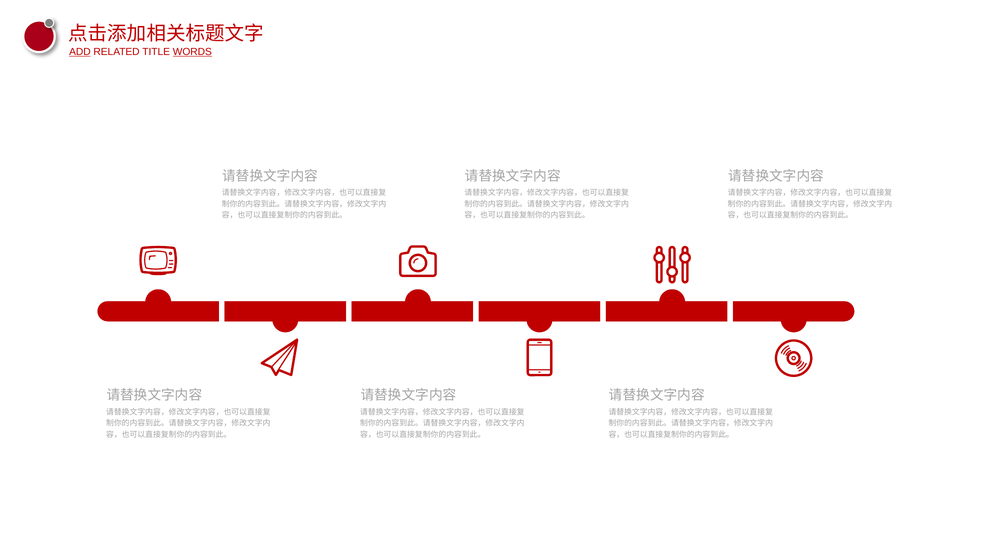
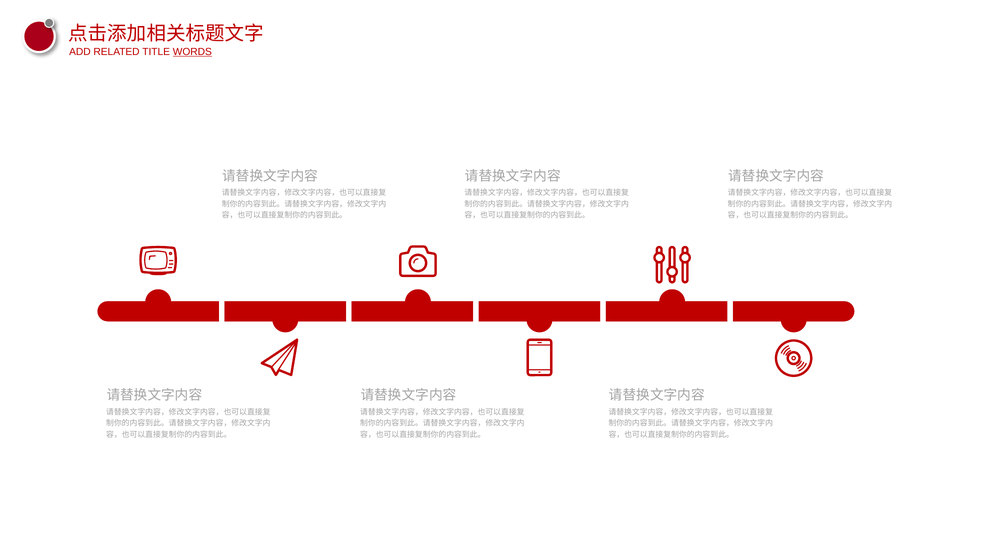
ADD underline: present -> none
